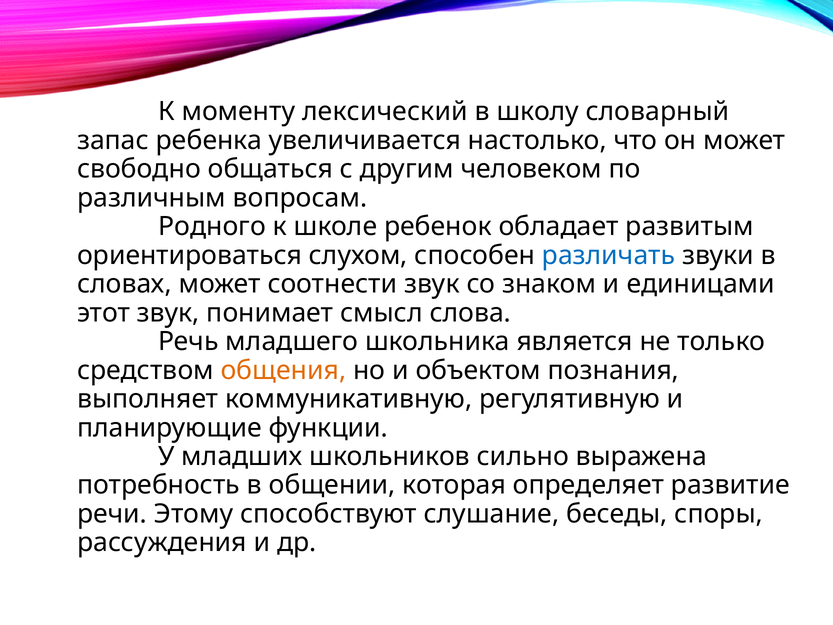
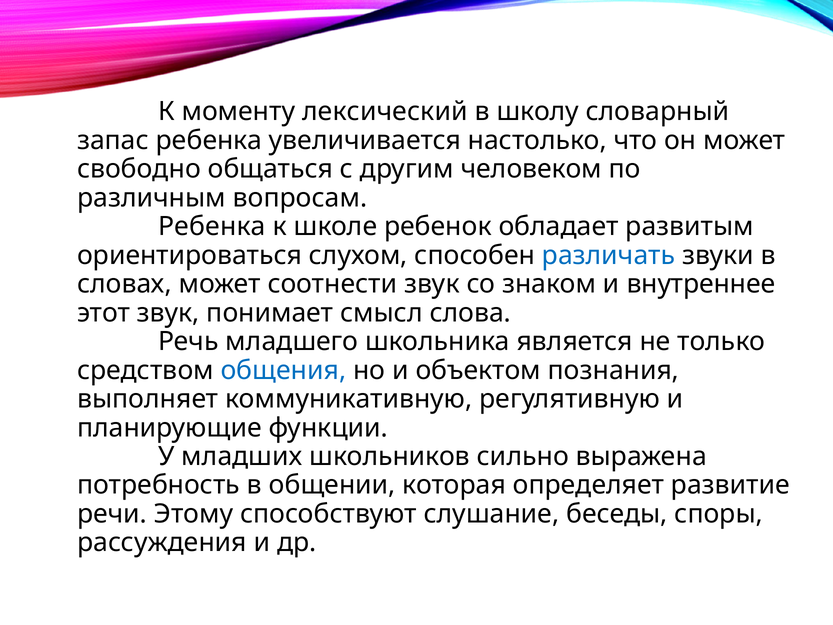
Родного at (212, 226): Родного -> Ребенка
единицами: единицами -> внутреннее
общения colour: orange -> blue
